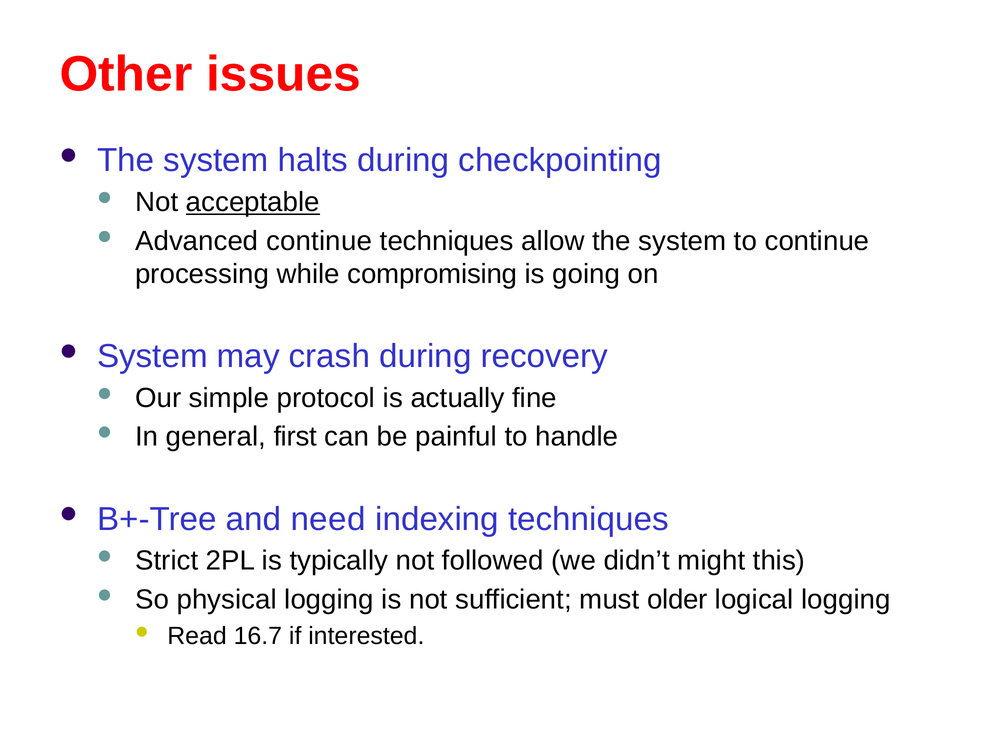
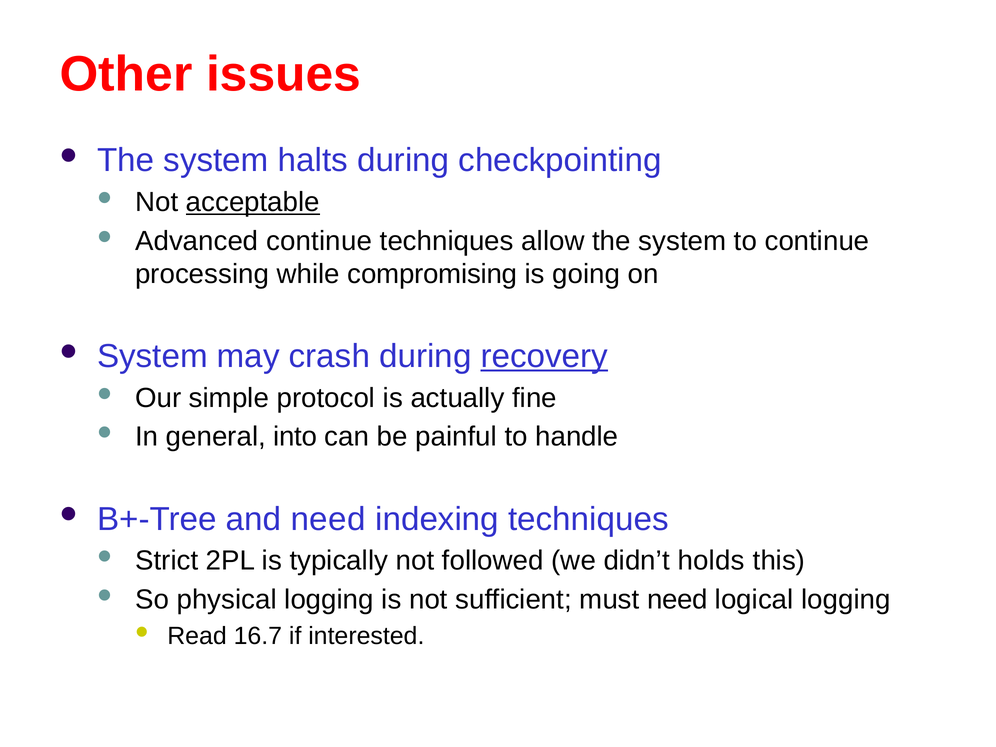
recovery underline: none -> present
first: first -> into
might: might -> holds
must older: older -> need
